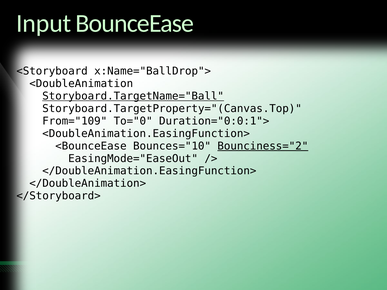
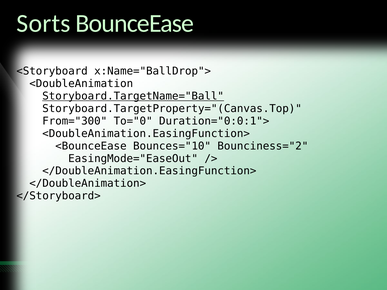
Input: Input -> Sorts
From="109: From="109 -> From="300
Bounciness="2 underline: present -> none
